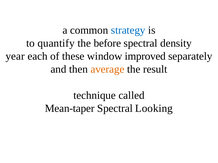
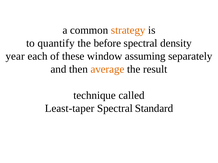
strategy colour: blue -> orange
improved: improved -> assuming
Mean-taper: Mean-taper -> Least-taper
Looking: Looking -> Standard
